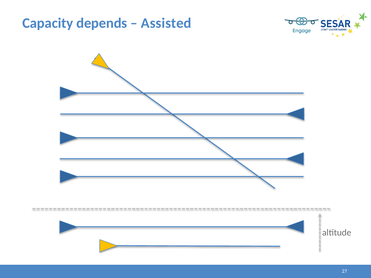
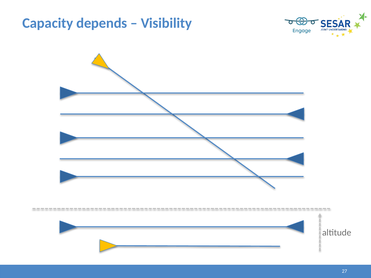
Assisted: Assisted -> Visibility
